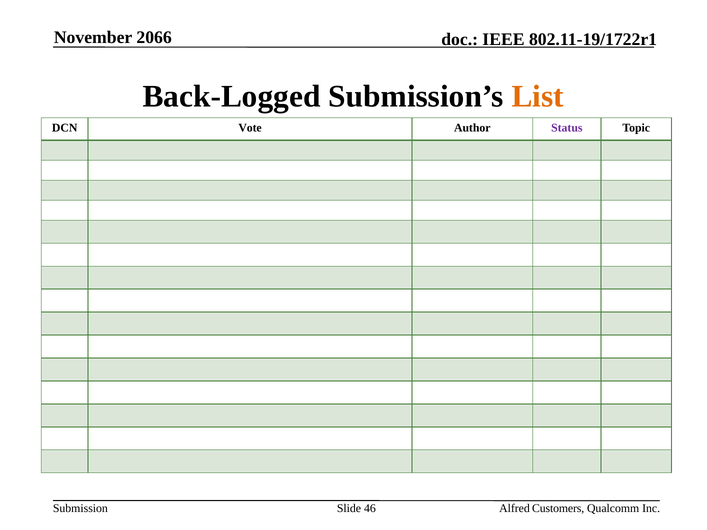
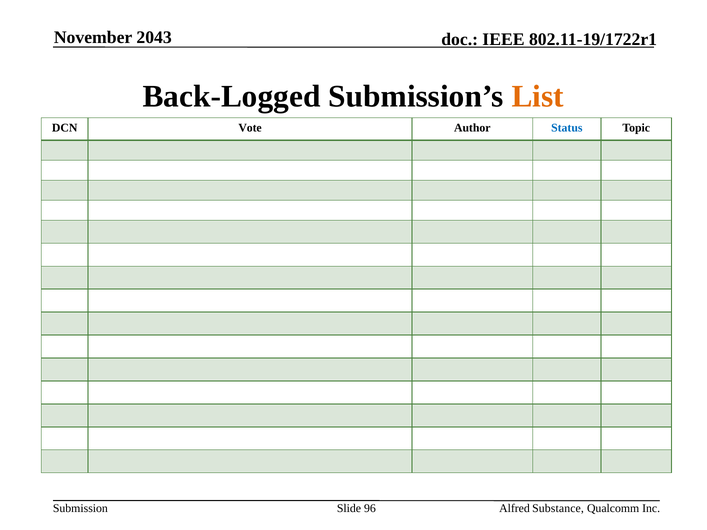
2066: 2066 -> 2043
Status colour: purple -> blue
46: 46 -> 96
Customers: Customers -> Substance
